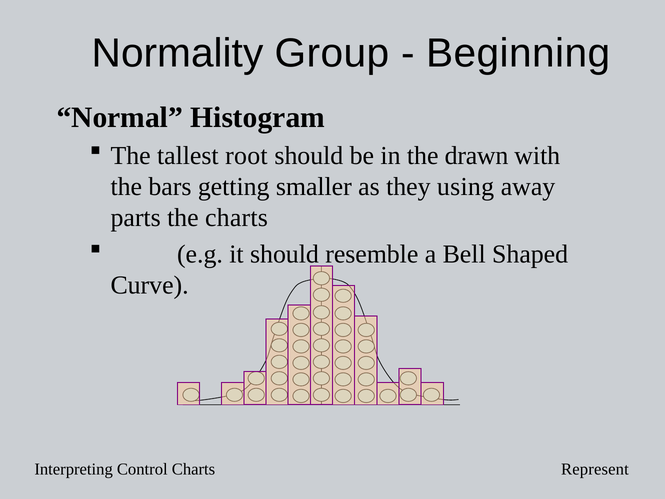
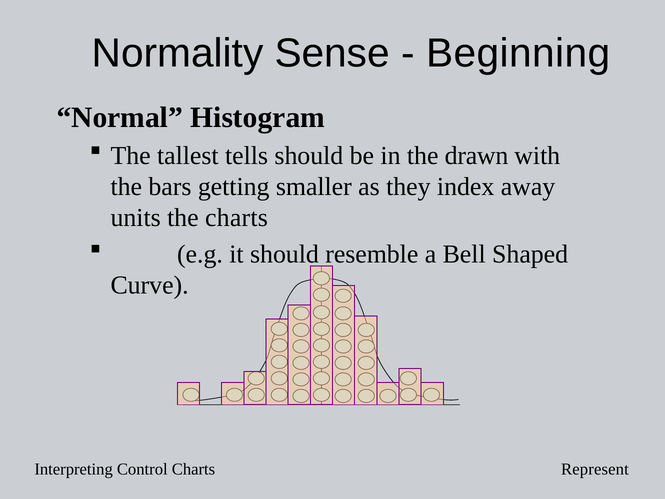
Group: Group -> Sense
root: root -> tells
using: using -> index
parts: parts -> units
